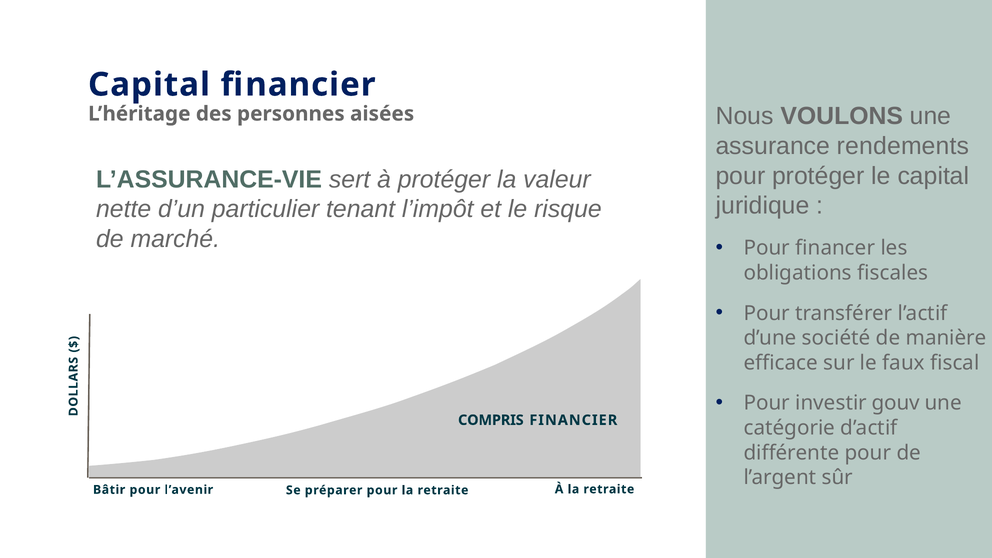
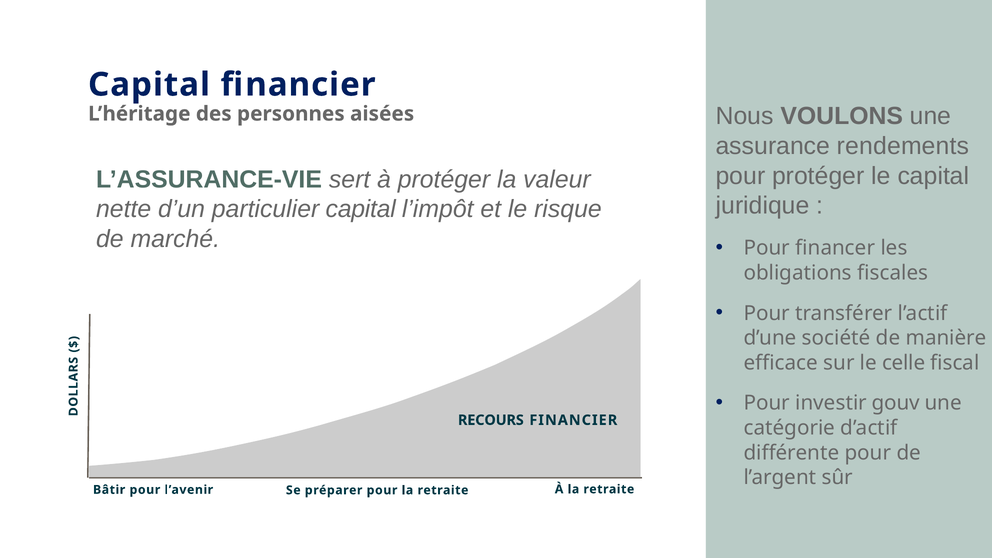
particulier tenant: tenant -> capital
faux: faux -> celle
COMPRIS: COMPRIS -> RECOURS
